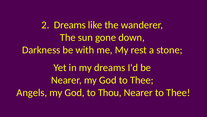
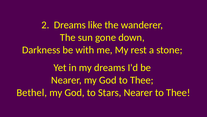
Angels: Angels -> Bethel
Thou: Thou -> Stars
